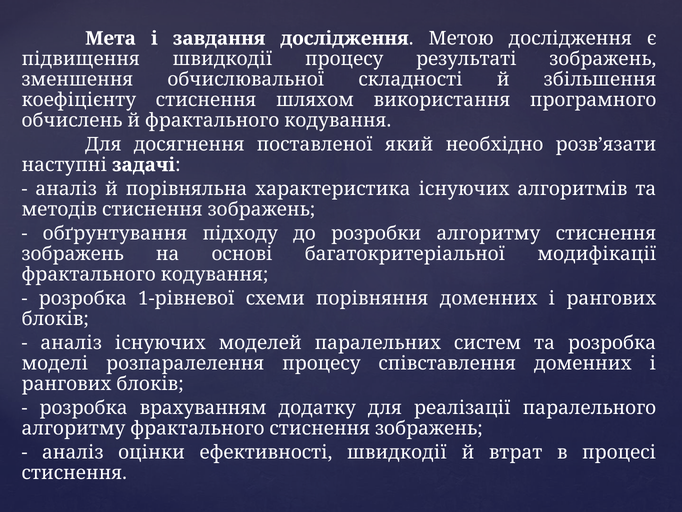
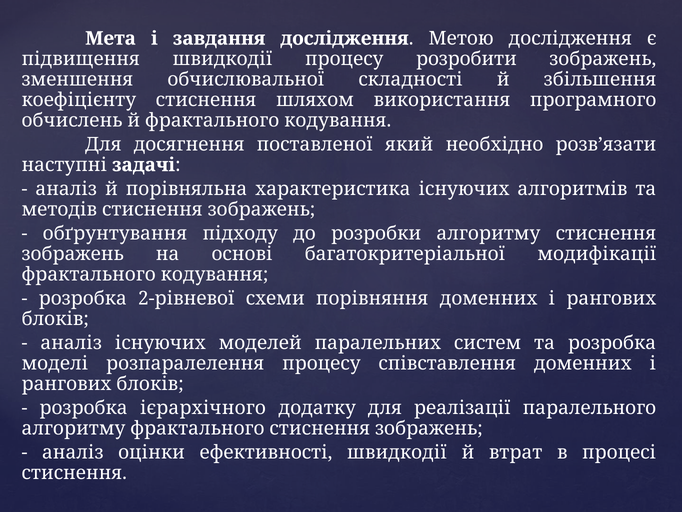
результаті: результаті -> розробити
1-рівневої: 1-рівневої -> 2-рівневої
врахуванням: врахуванням -> ієрархічного
